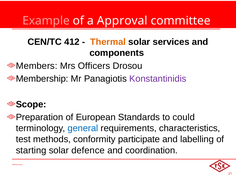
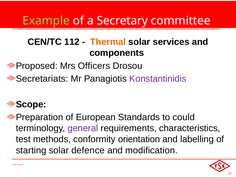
Example colour: pink -> light green
Approval: Approval -> Secretary
412: 412 -> 112
Members: Members -> Proposed
Membership: Membership -> Secretariats
general colour: blue -> purple
participate: participate -> orientation
coordination: coordination -> modification
